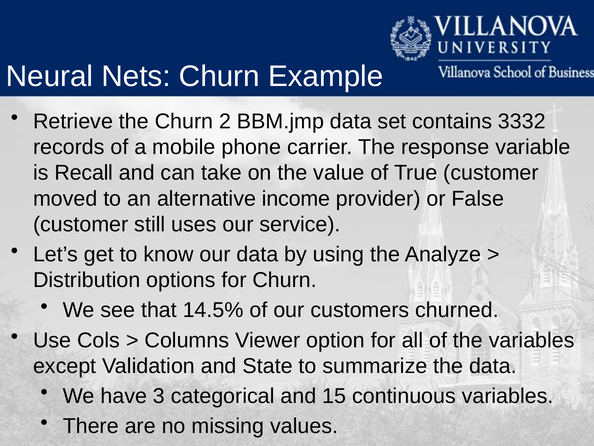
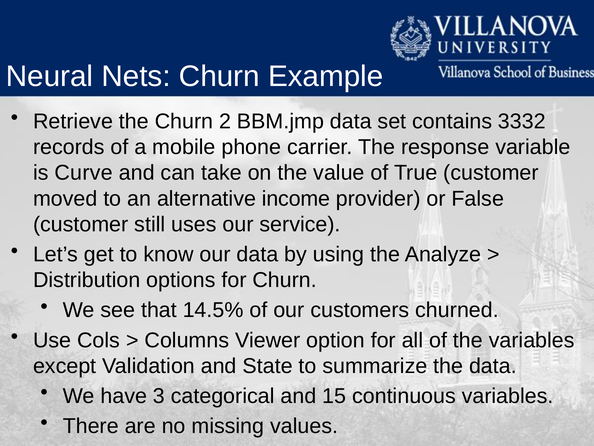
Recall: Recall -> Curve
